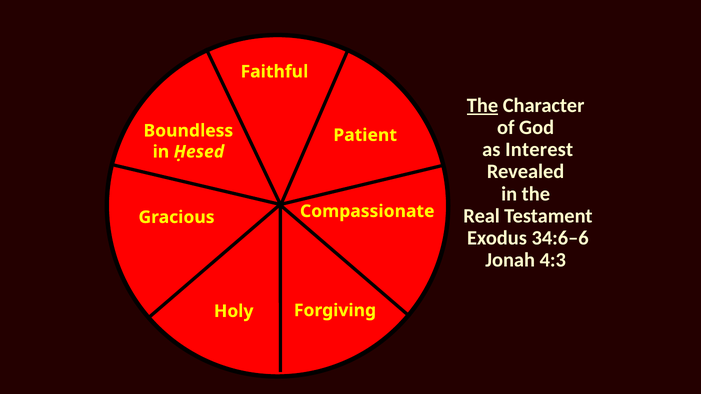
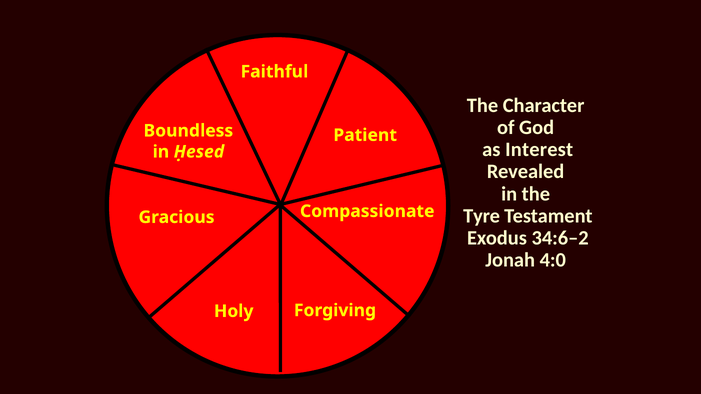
The at (483, 106) underline: present -> none
Real: Real -> Tyre
34:6–6: 34:6–6 -> 34:6–2
4:3: 4:3 -> 4:0
